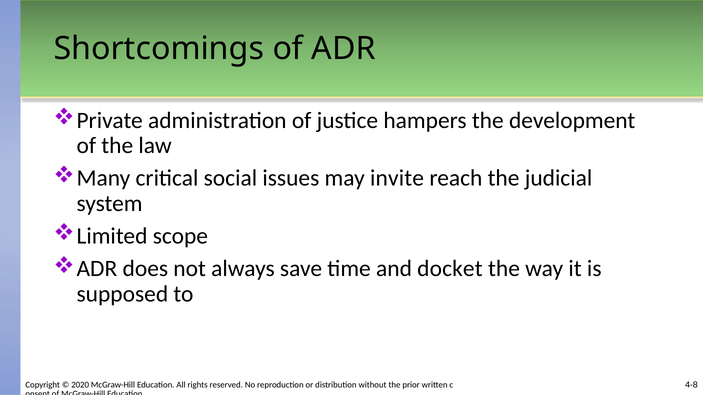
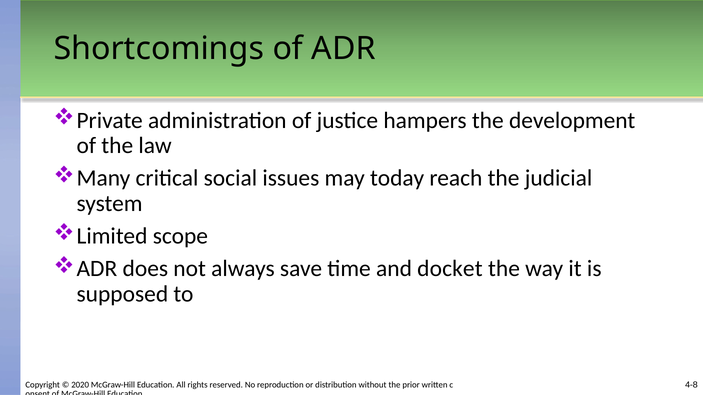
invite: invite -> today
